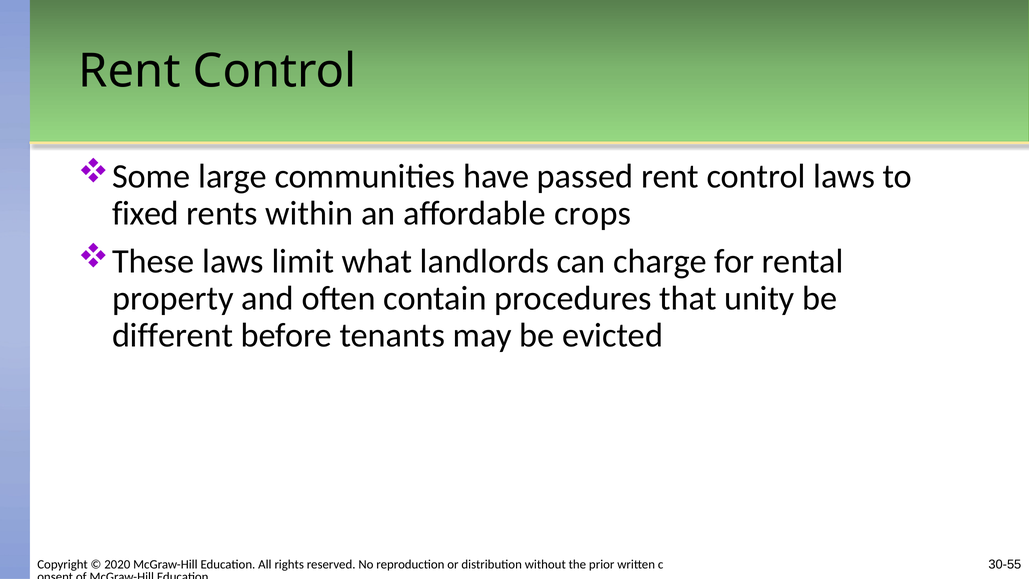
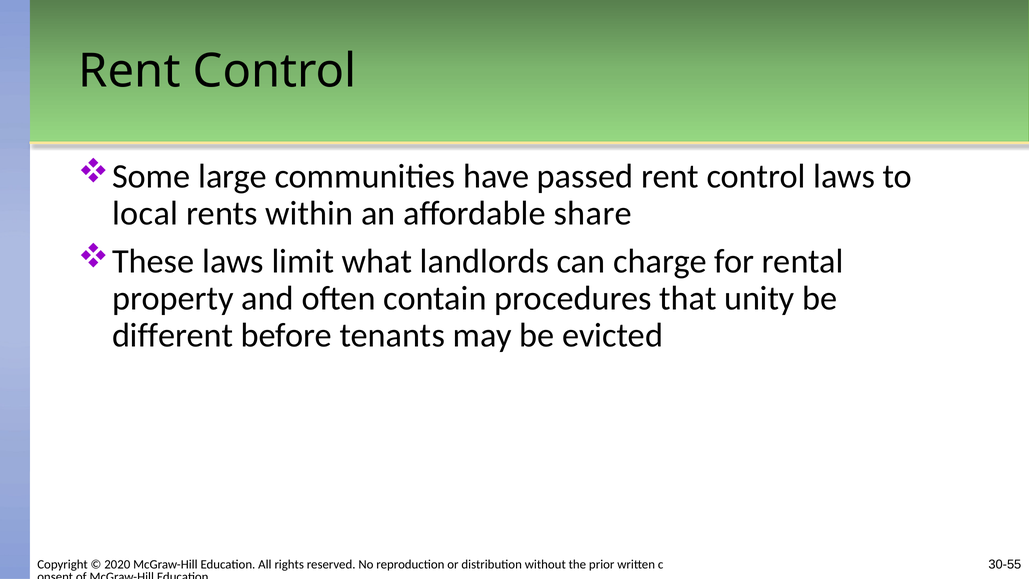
fixed: fixed -> local
crops: crops -> share
